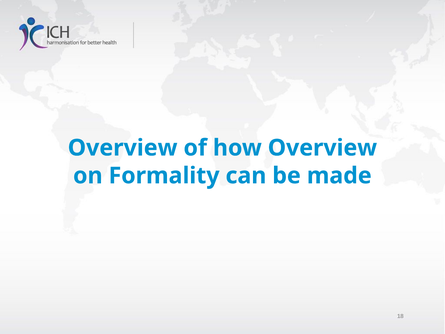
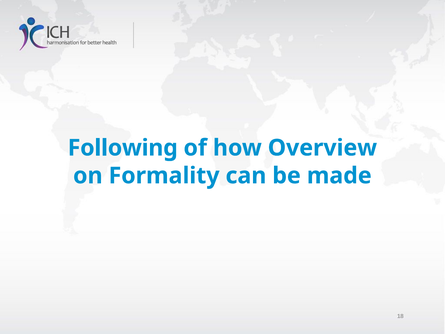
Overview at (123, 148): Overview -> Following
